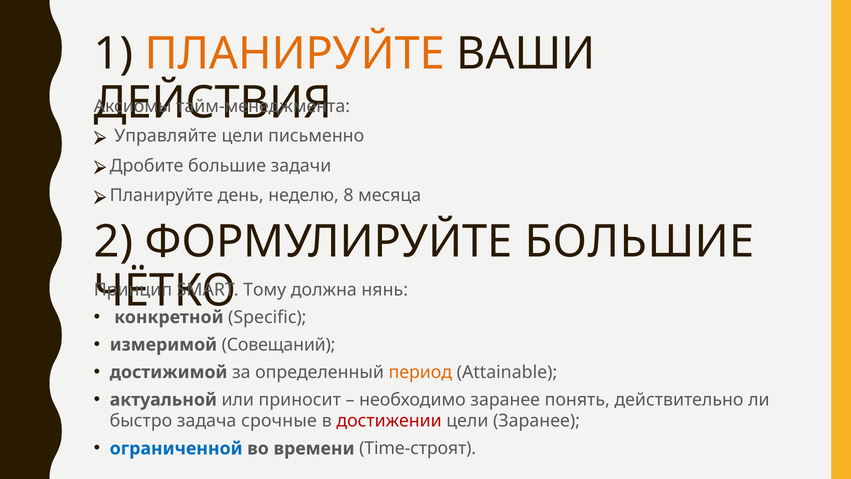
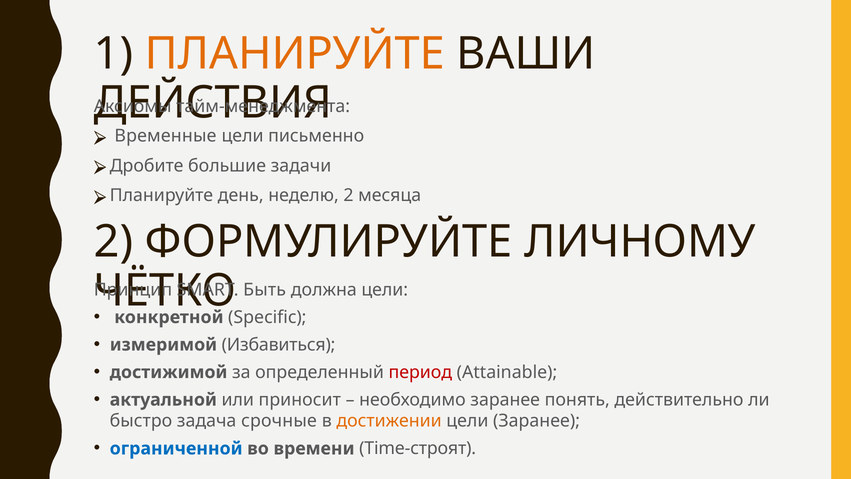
Управляйте: Управляйте -> Временные
неделю 8: 8 -> 2
ФОРМУЛИРУЙТЕ БОЛЬШИЕ: БОЛЬШИЕ -> ЛИЧНОМУ
Тому: Тому -> Быть
должна нянь: нянь -> цели
Совещаний: Совещаний -> Избавиться
период colour: orange -> red
достижении colour: red -> orange
